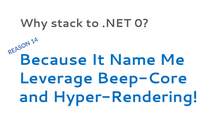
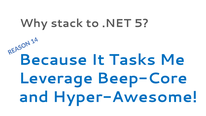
0: 0 -> 5
Name: Name -> Tasks
Hyper-Rendering: Hyper-Rendering -> Hyper-Awesome
